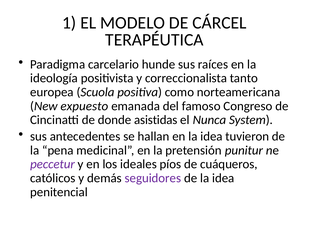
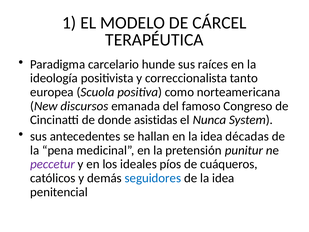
expuesto: expuesto -> discursos
tuvieron: tuvieron -> décadas
seguidores colour: purple -> blue
